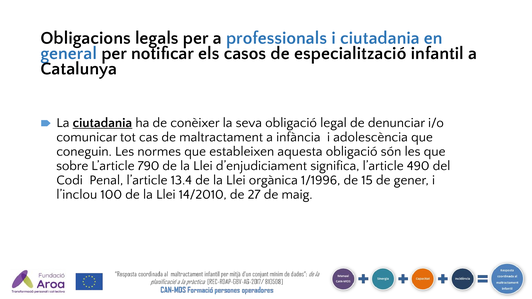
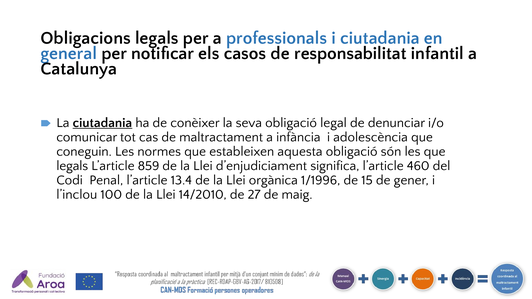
especialització: especialització -> responsabilitat
sobre at (72, 166): sobre -> legals
790: 790 -> 859
490: 490 -> 460
